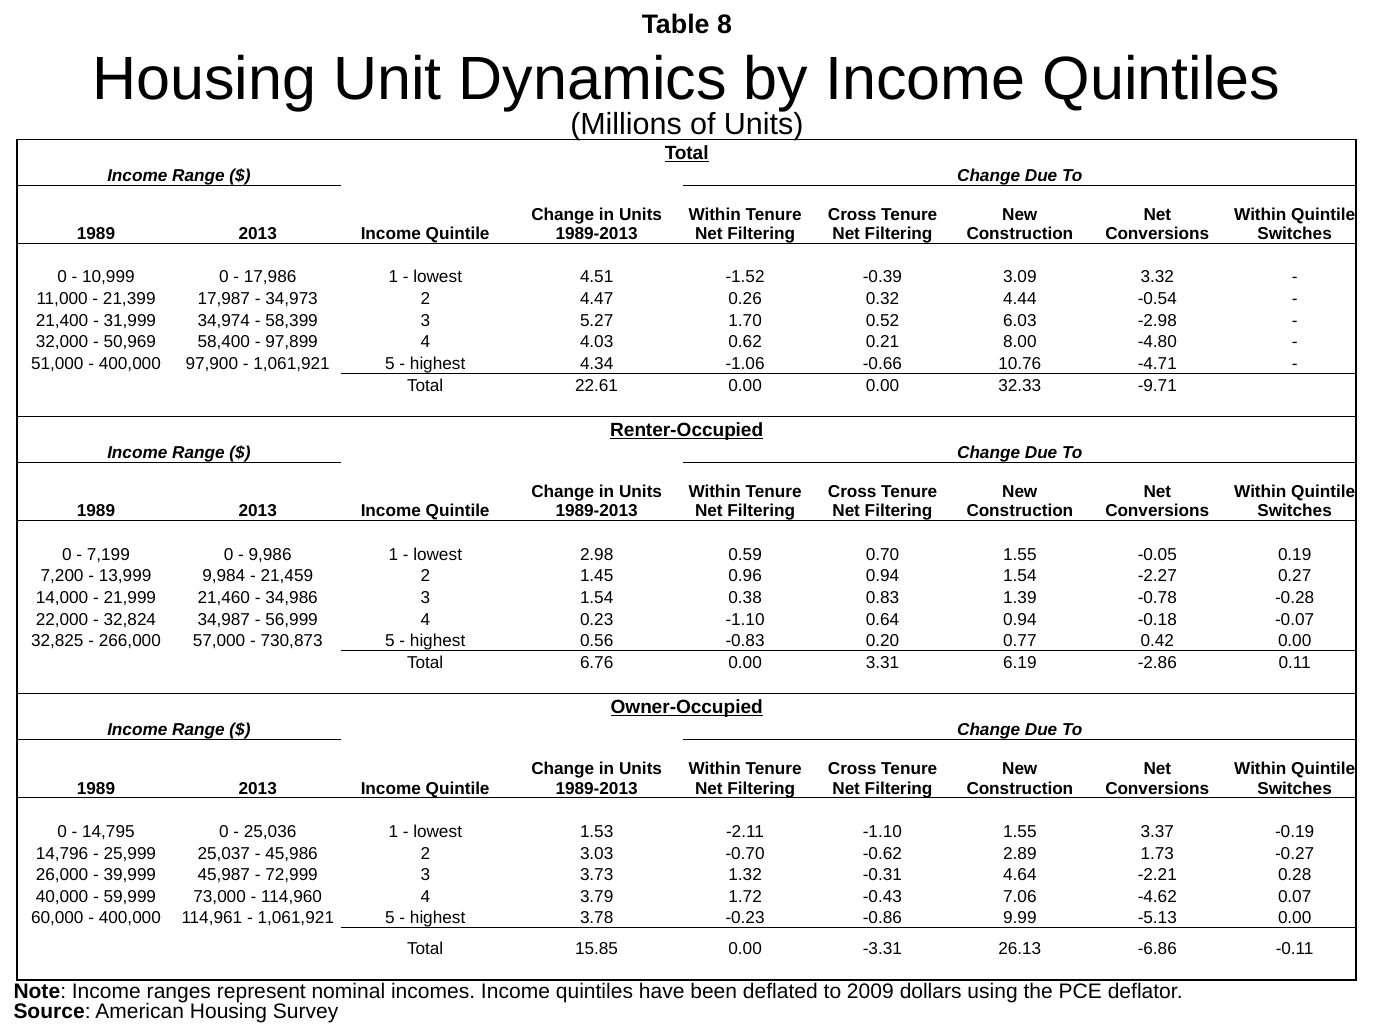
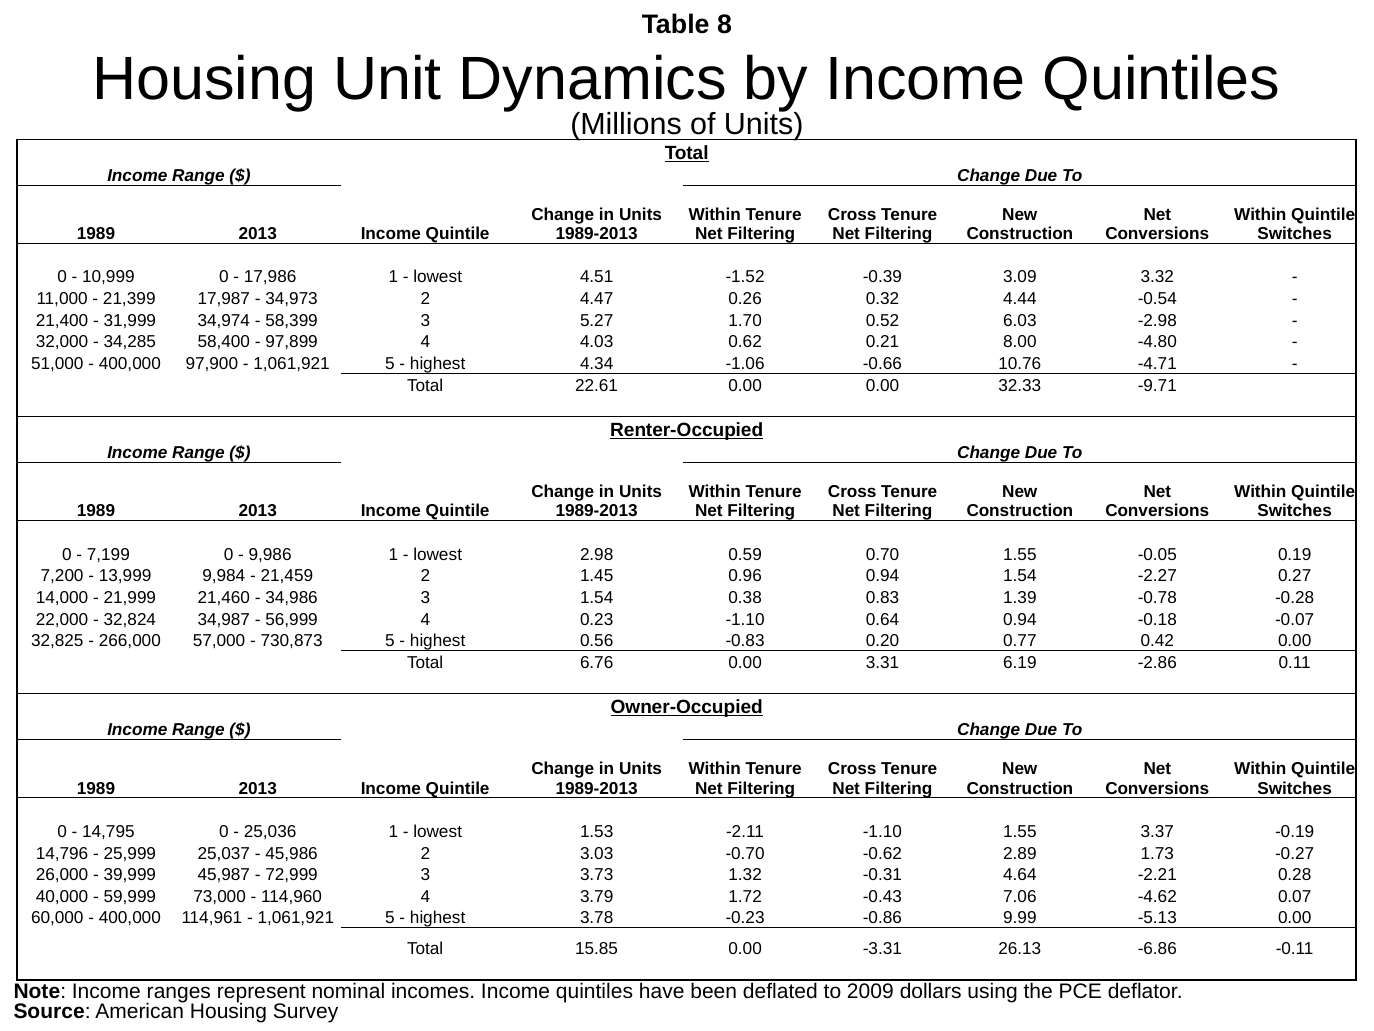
50,969: 50,969 -> 34,285
